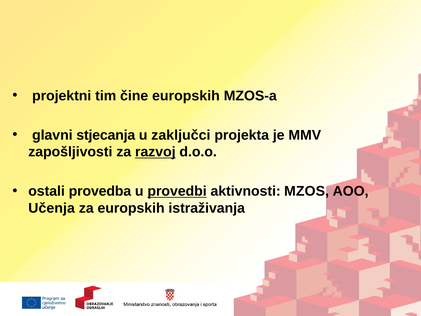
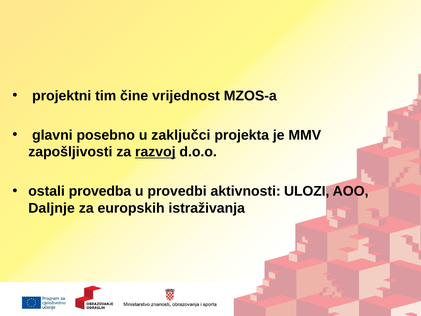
čine europskih: europskih -> vrijednost
stjecanja: stjecanja -> posebno
provedbi underline: present -> none
MZOS: MZOS -> ULOZI
Učenja: Učenja -> Daljnje
